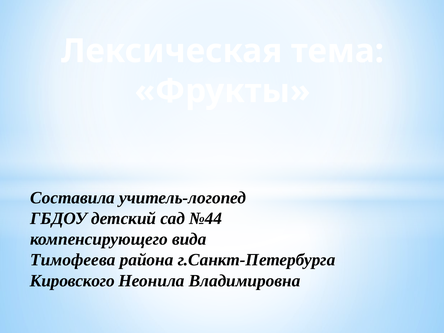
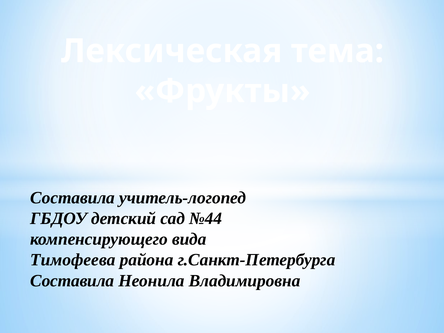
Кировского at (72, 281): Кировского -> Составила
